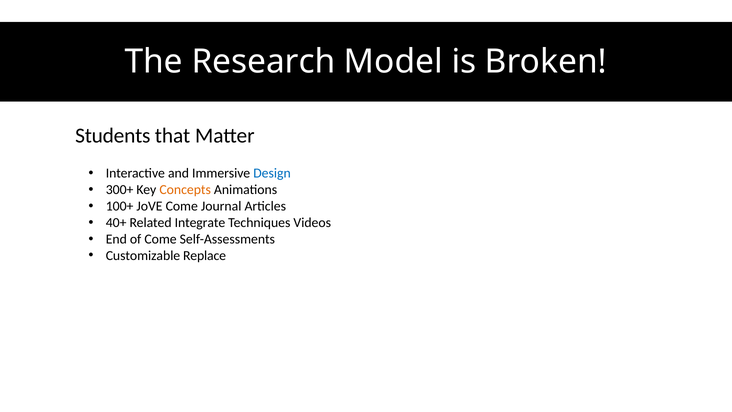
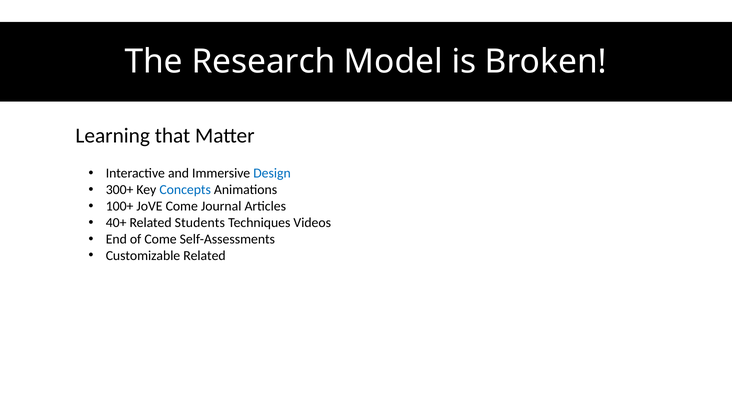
Students: Students -> Learning
Concepts colour: orange -> blue
Integrate: Integrate -> Students
Customizable Replace: Replace -> Related
